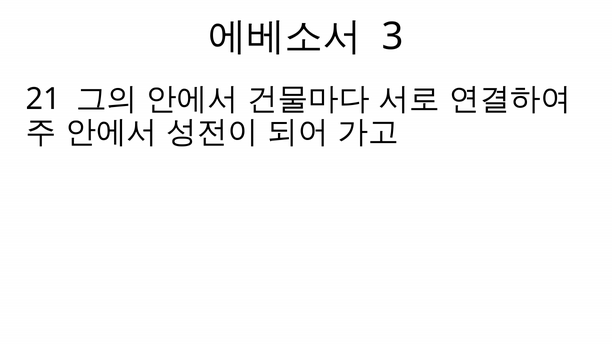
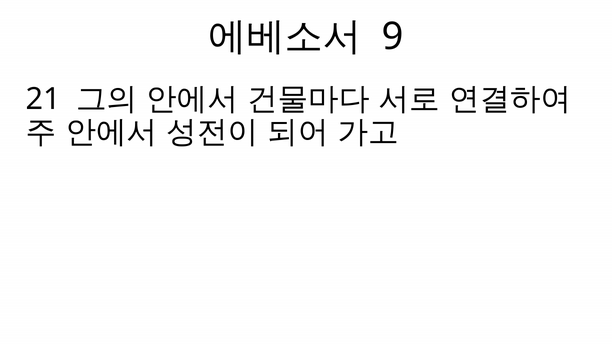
3: 3 -> 9
